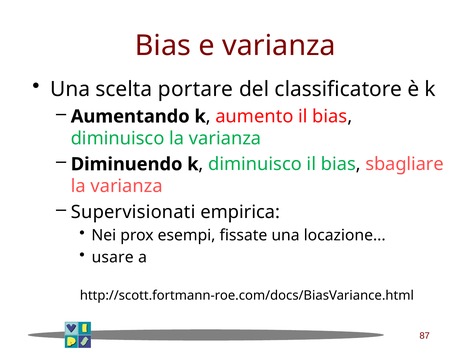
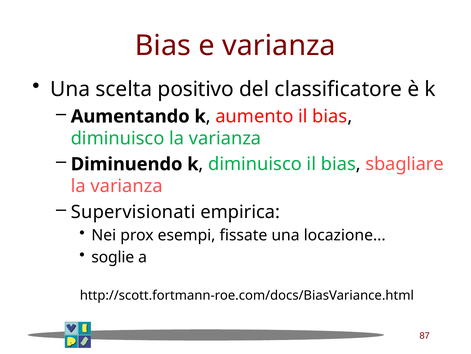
portare: portare -> positivo
usare: usare -> soglie
